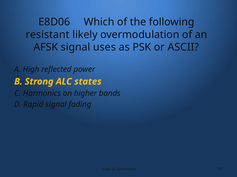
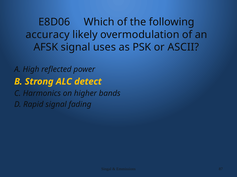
resistant: resistant -> accuracy
states: states -> detect
